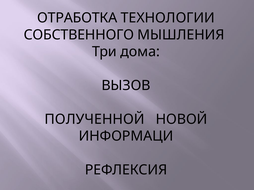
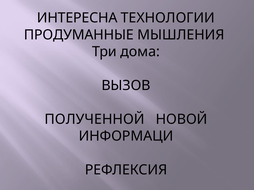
ОТРАБОТКА: ОТРАБОТКА -> ИНТЕРЕСНА
СОБСТВЕННОГО: СОБСТВЕННОГО -> ПРОДУМАННЫЕ
